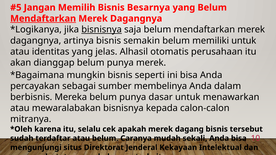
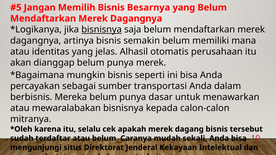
Mendaftarkan at (43, 19) underline: present -> none
memiliki untuk: untuk -> mana
membelinya: membelinya -> transportasi
